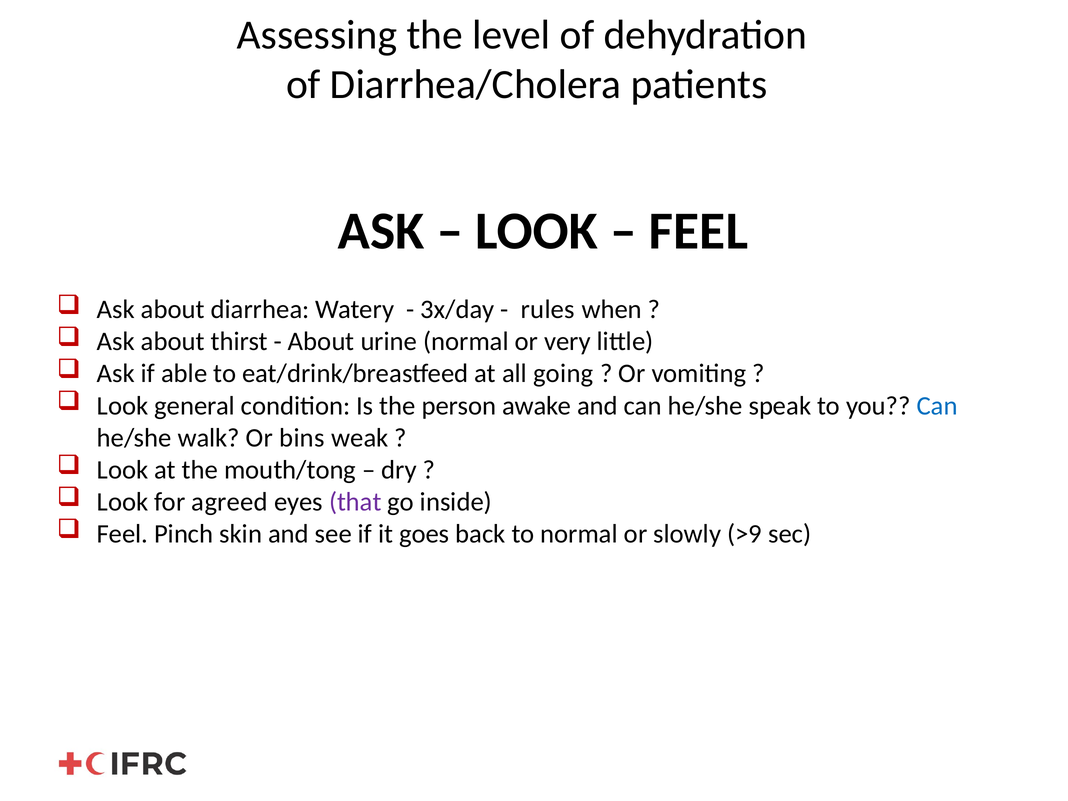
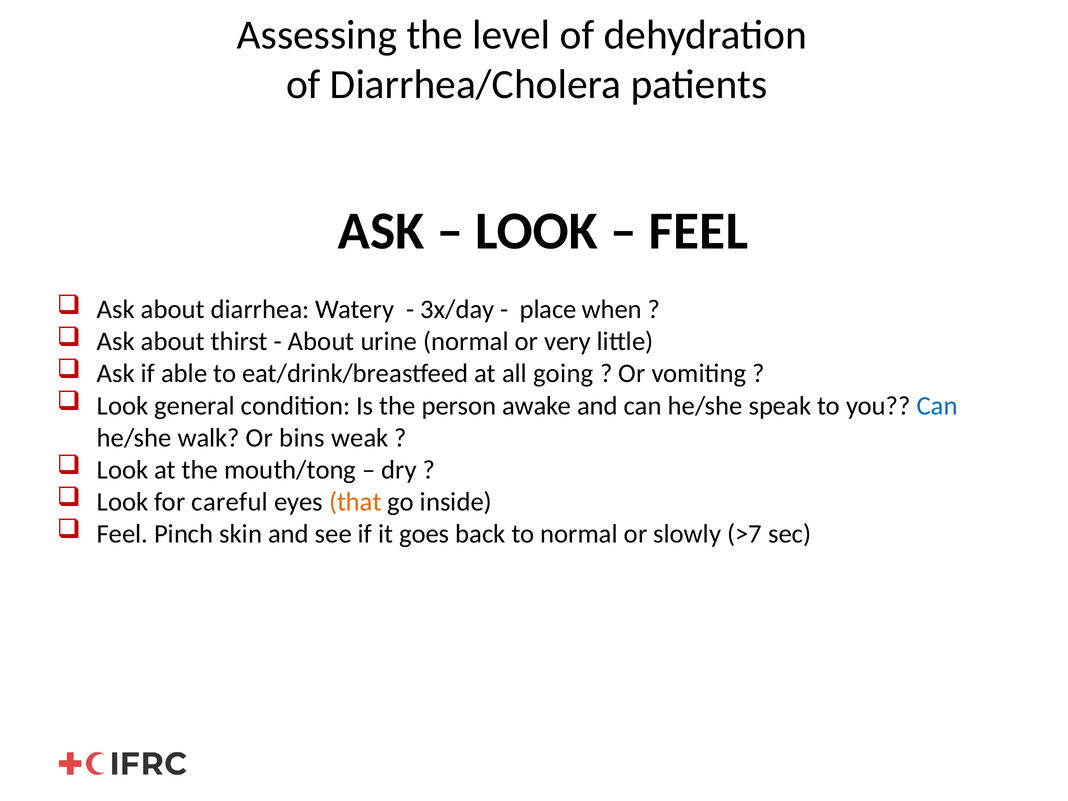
rules: rules -> place
agreed: agreed -> careful
that colour: purple -> orange
>9: >9 -> >7
